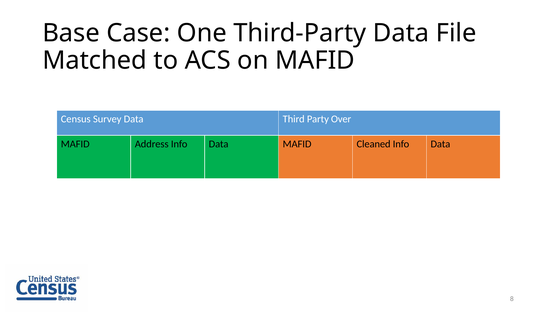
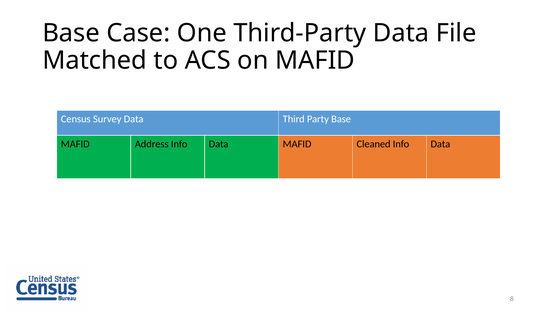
Party Over: Over -> Base
